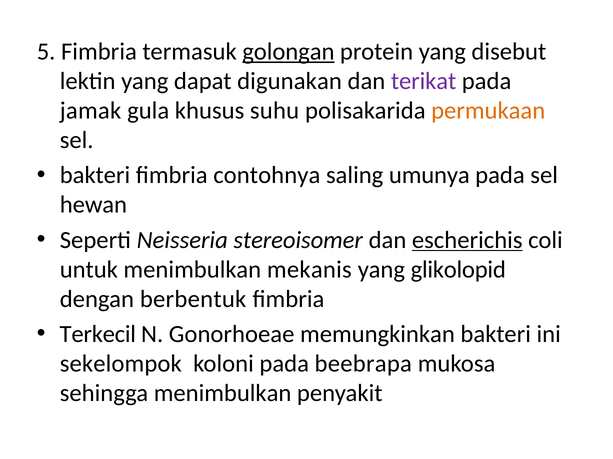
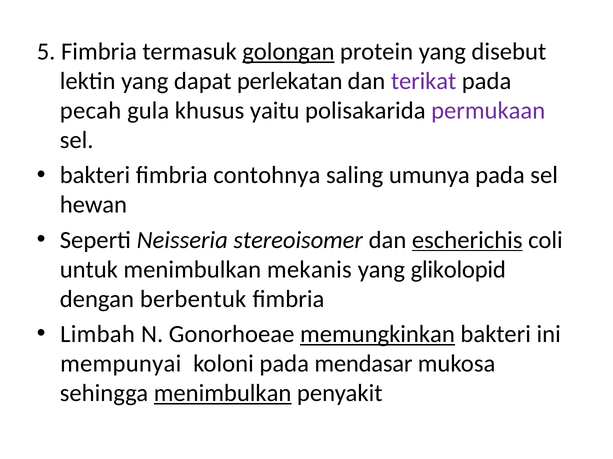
digunakan: digunakan -> perlekatan
jamak: jamak -> pecah
suhu: suhu -> yaitu
permukaan colour: orange -> purple
Terkecil: Terkecil -> Limbah
memungkinkan underline: none -> present
sekelompok: sekelompok -> mempunyai
beebrapa: beebrapa -> mendasar
menimbulkan at (223, 394) underline: none -> present
